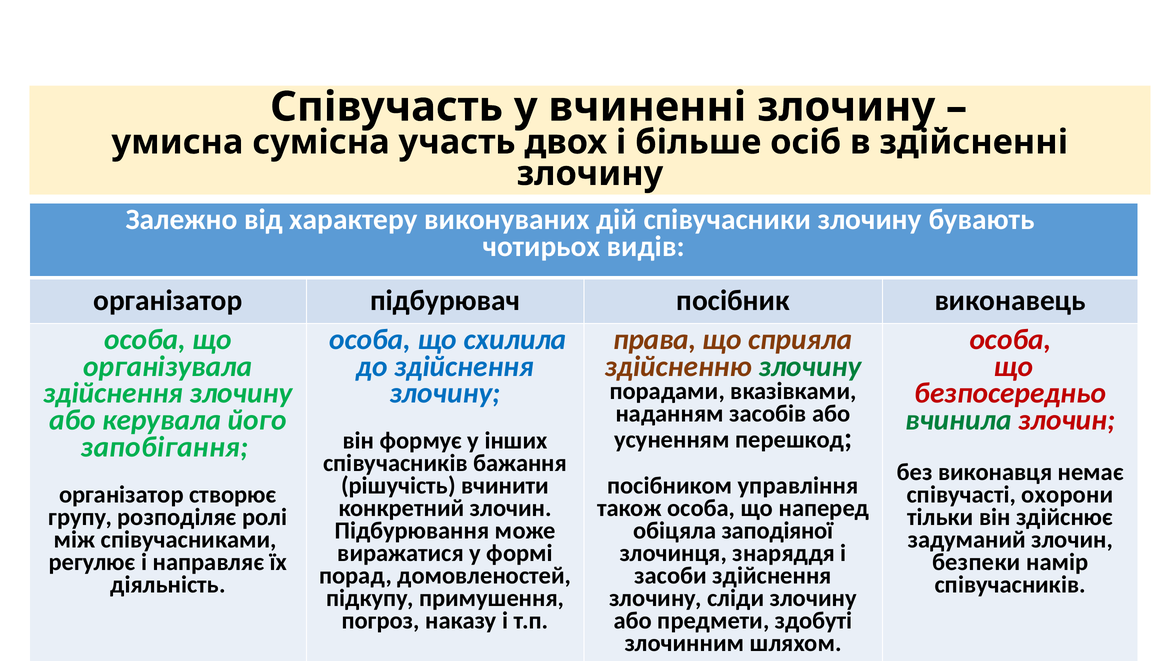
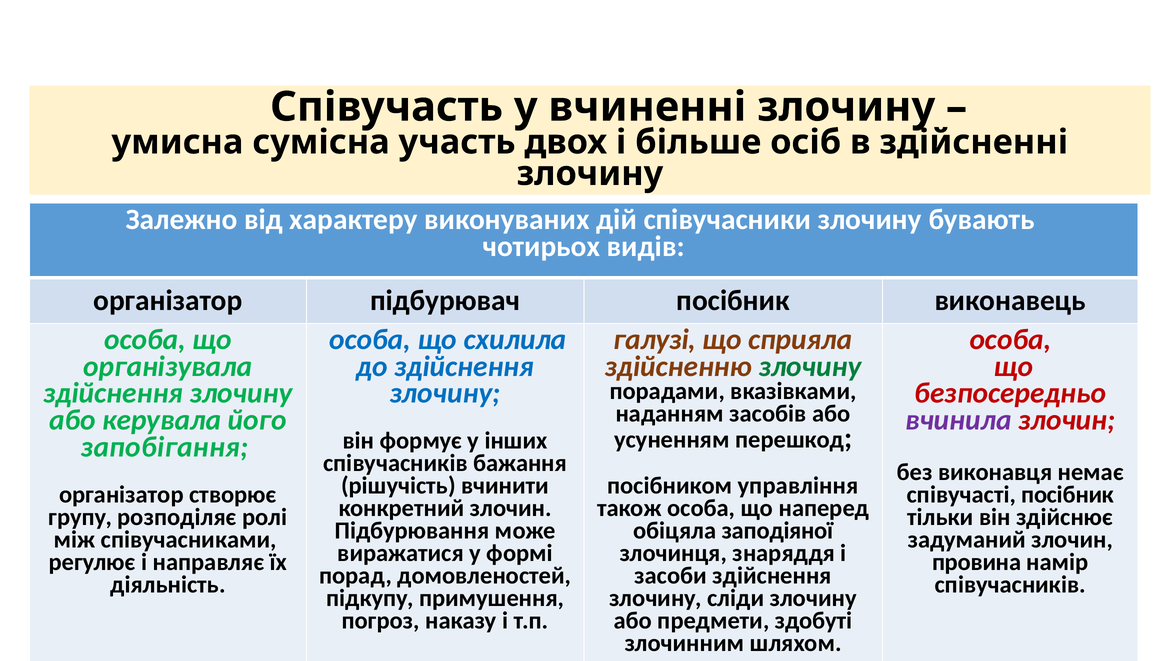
права: права -> галузі
вчинила colour: green -> purple
співучасті охорони: охорони -> посібник
безпеки: безпеки -> провина
